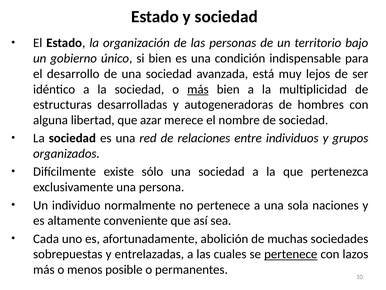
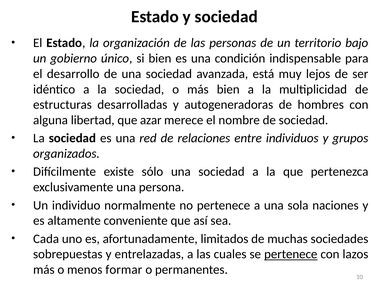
más at (198, 89) underline: present -> none
abolición: abolición -> limitados
posible: posible -> formar
